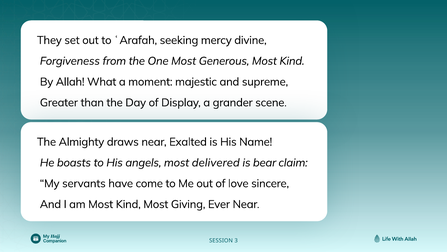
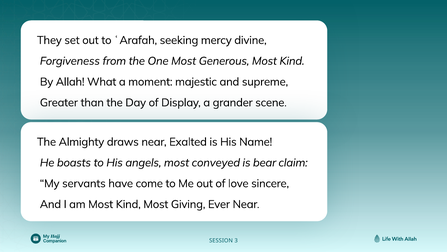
delivered: delivered -> conveyed
